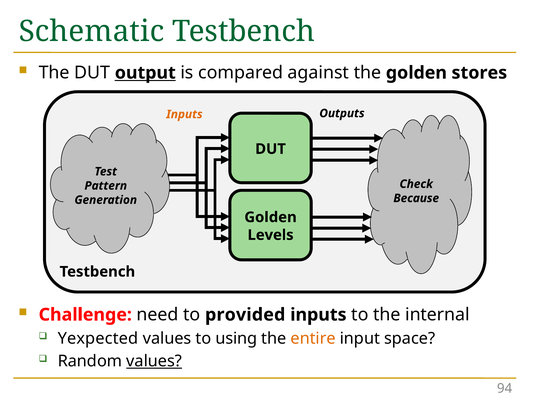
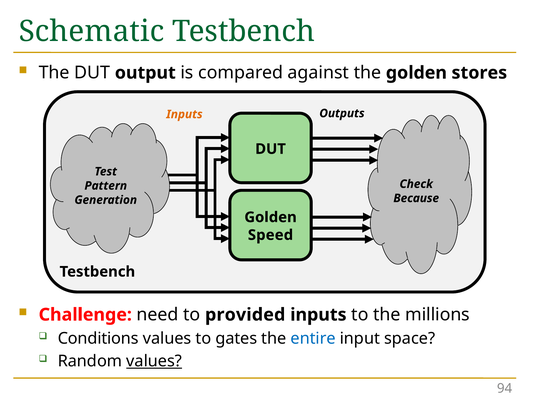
output underline: present -> none
Levels: Levels -> Speed
internal: internal -> millions
Yexpected: Yexpected -> Conditions
using: using -> gates
entire colour: orange -> blue
